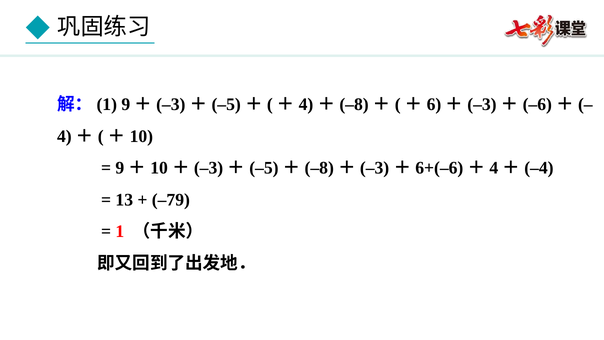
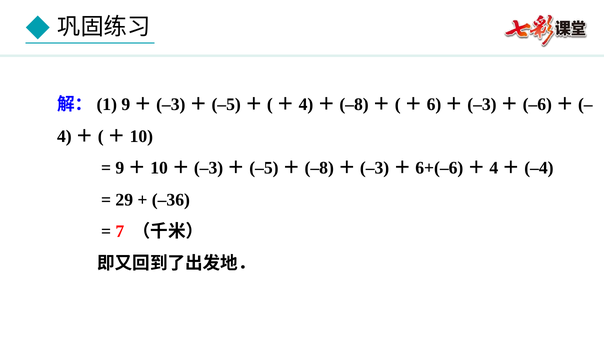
13: 13 -> 29
–79: –79 -> –36
1 at (120, 231): 1 -> 7
